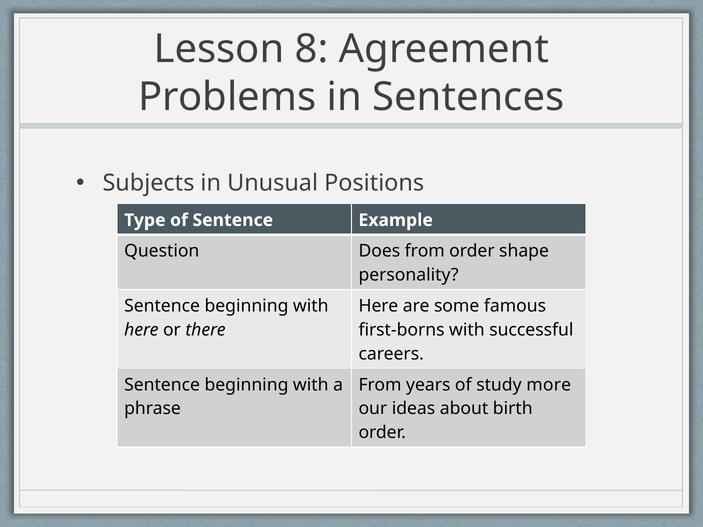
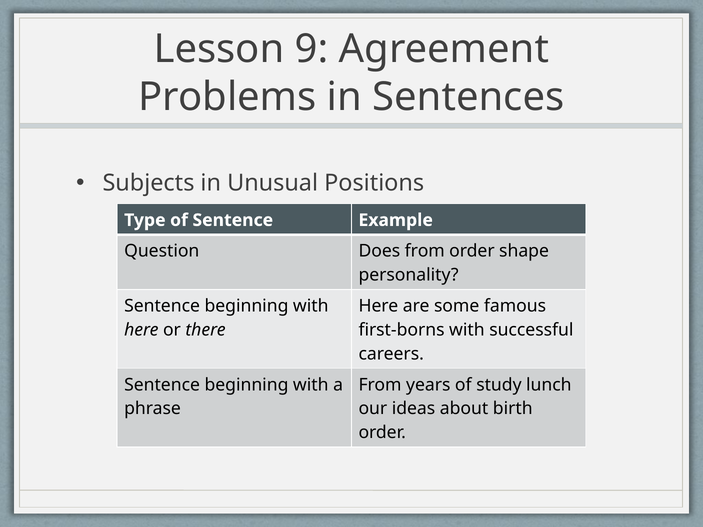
8: 8 -> 9
more: more -> lunch
